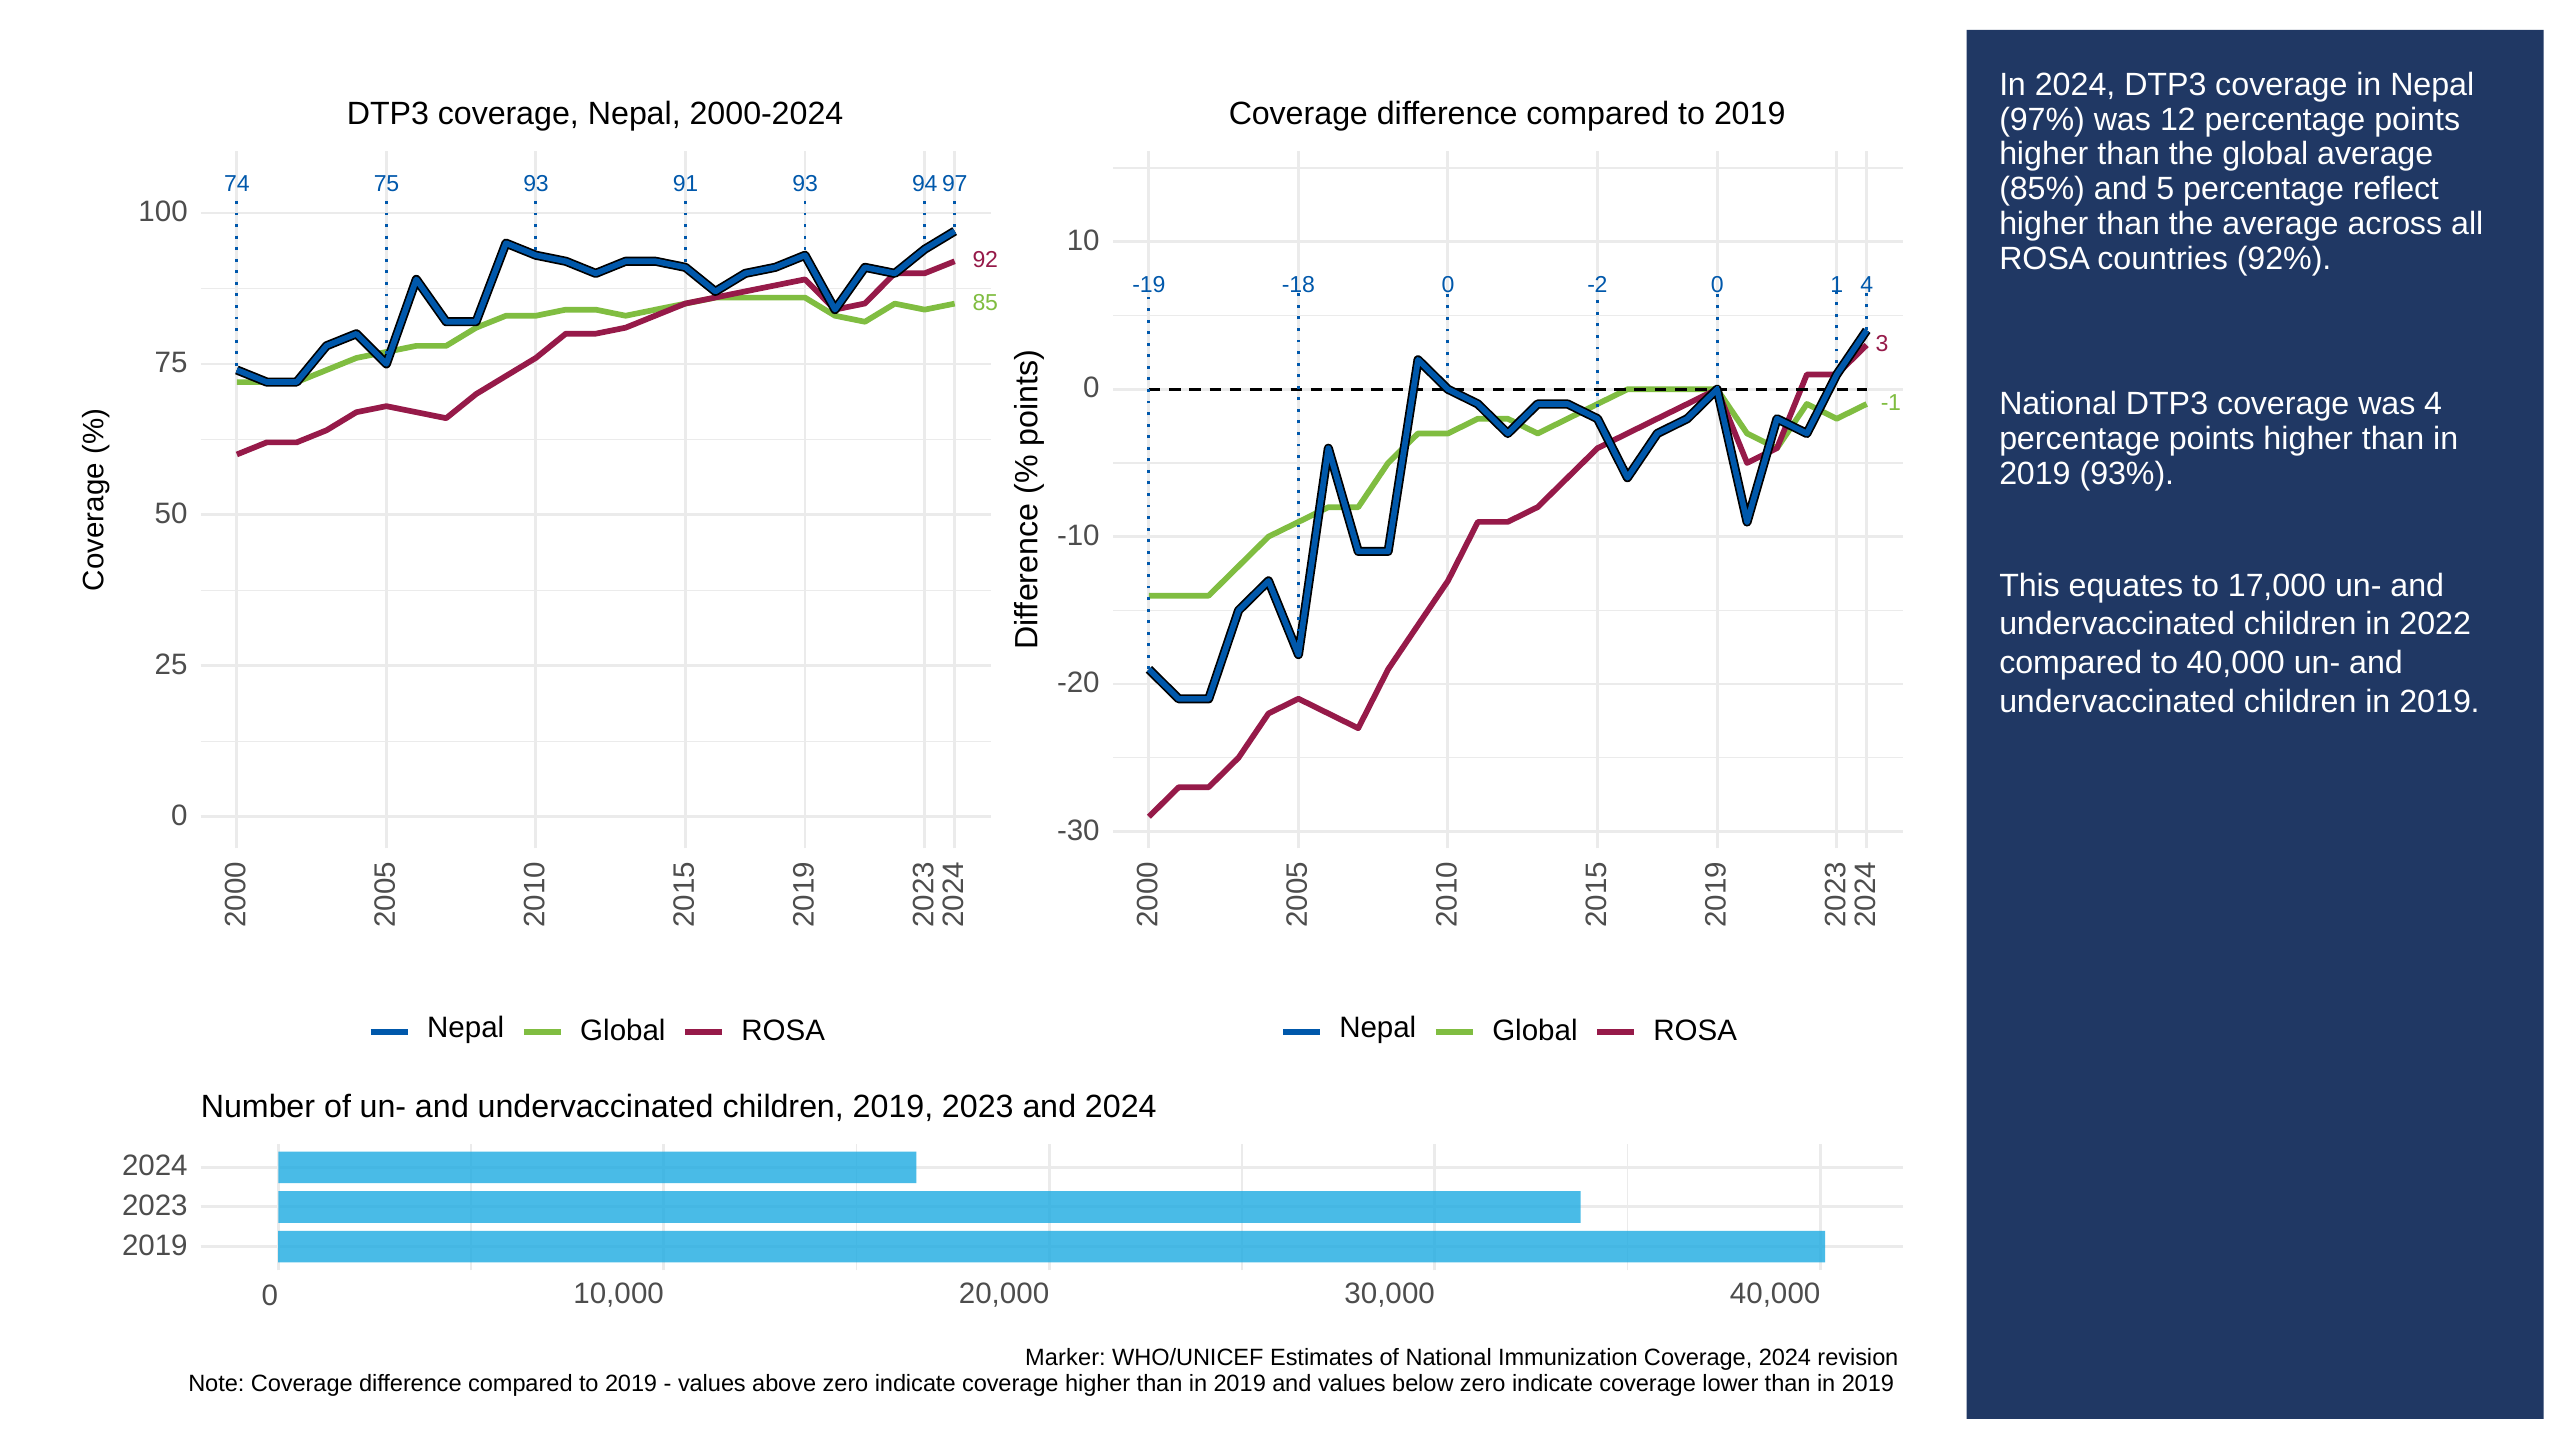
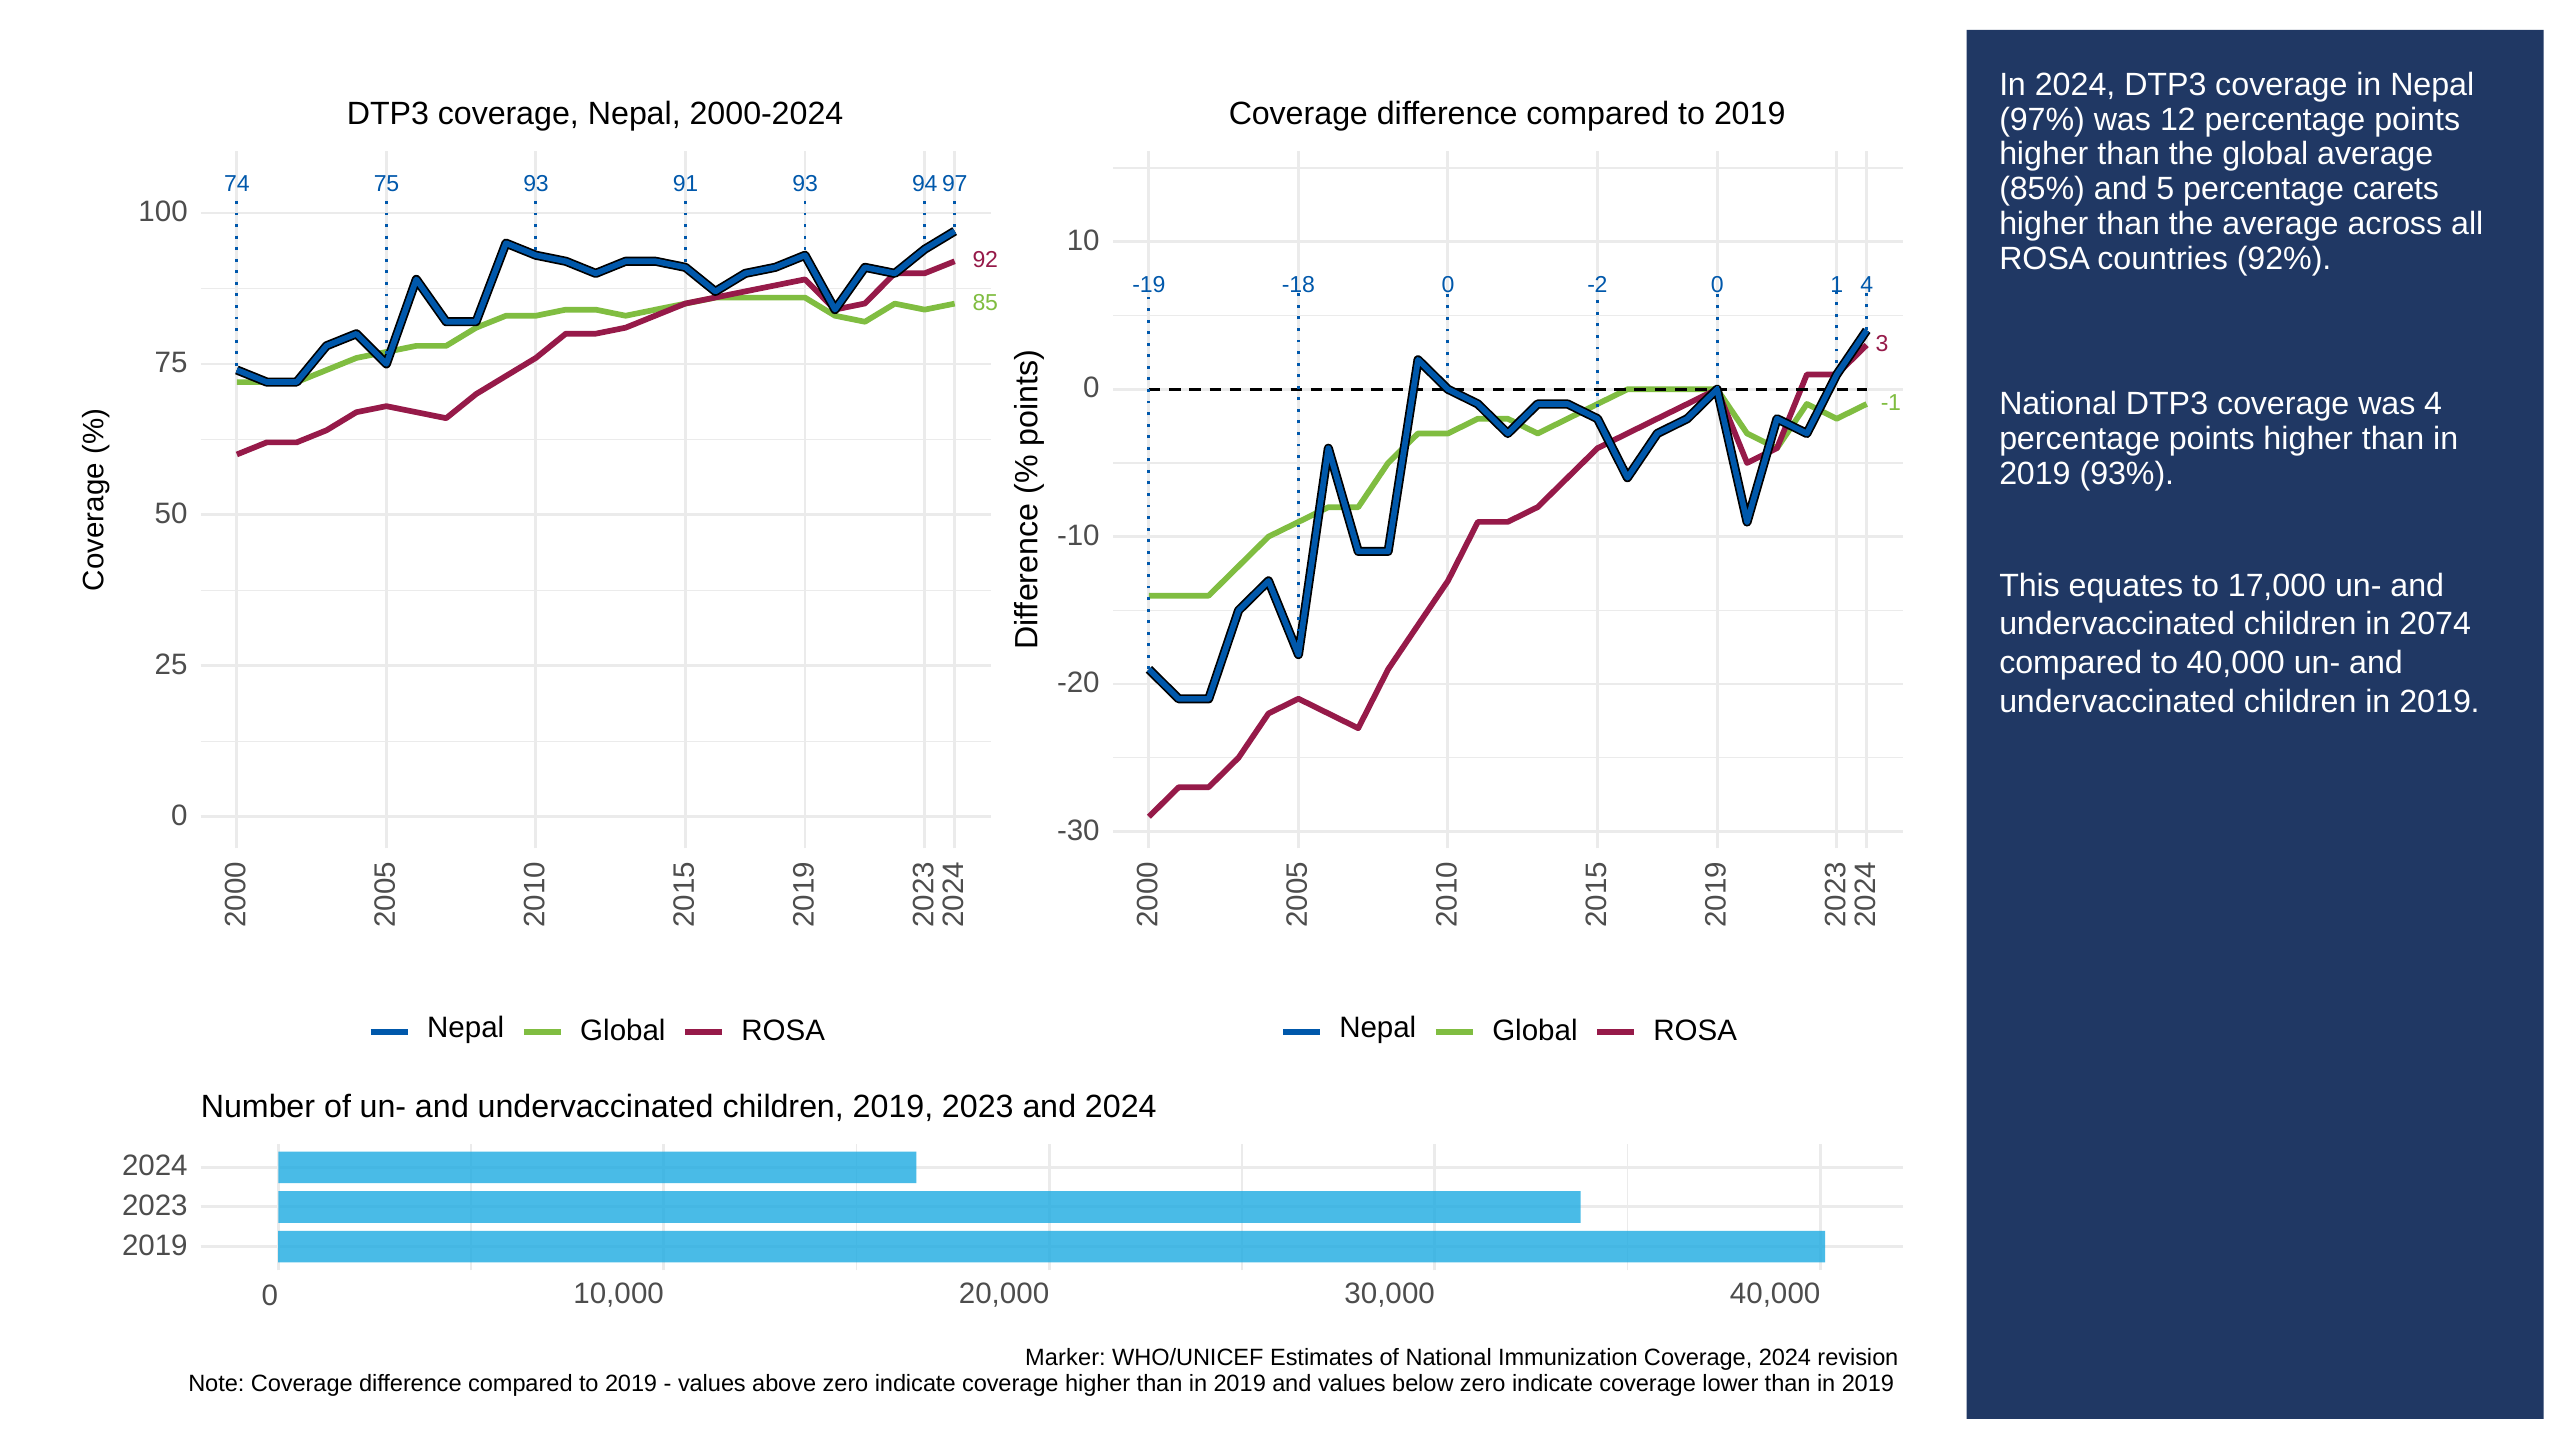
reflect: reflect -> carets
2022: 2022 -> 2074
